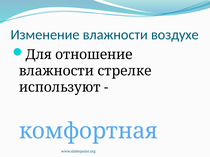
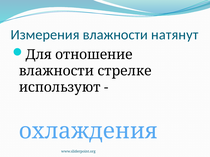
Изменение: Изменение -> Измерения
воздухе: воздухе -> натянут
комфортная: комфортная -> охлаждения
